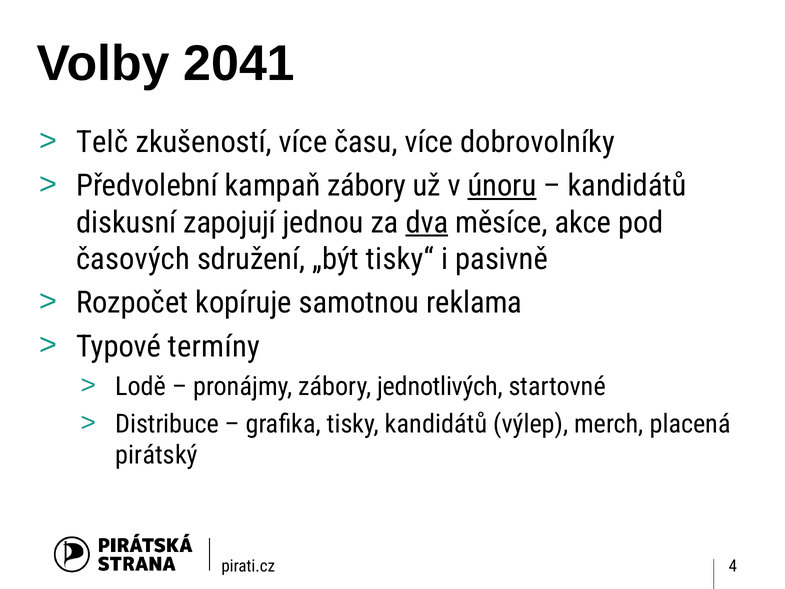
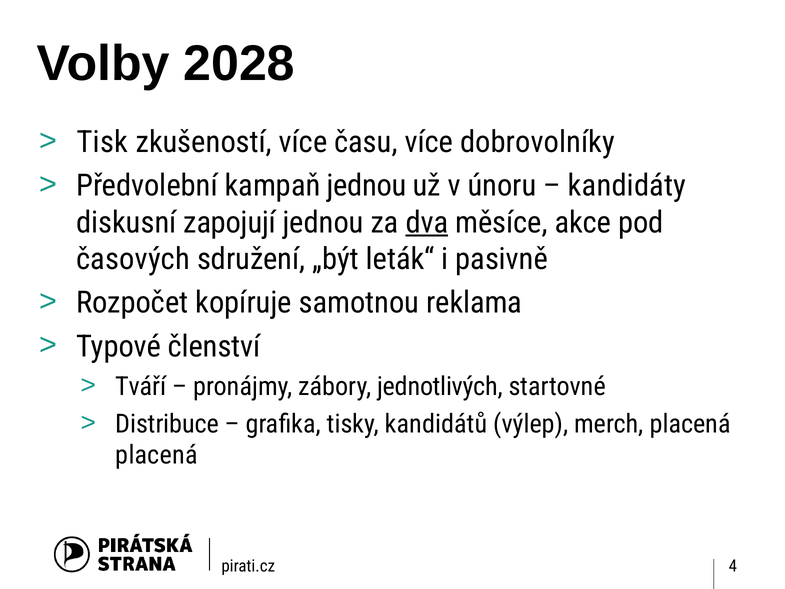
2041: 2041 -> 2028
Telč: Telč -> Tisk
kampaň zábory: zábory -> jednou
únoru underline: present -> none
kandidátů at (627, 186): kandidátů -> kandidáty
tisky“: tisky“ -> leták“
termíny: termíny -> členství
Lodě: Lodě -> Tváří
pirátský at (157, 455): pirátský -> placená
